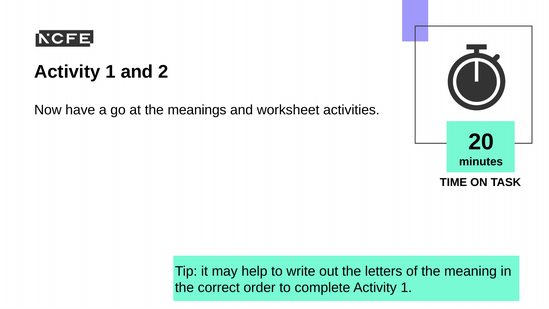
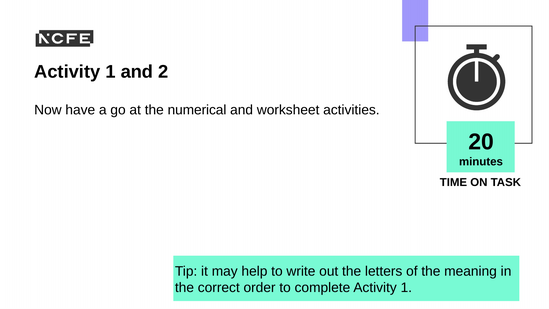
meanings: meanings -> numerical
